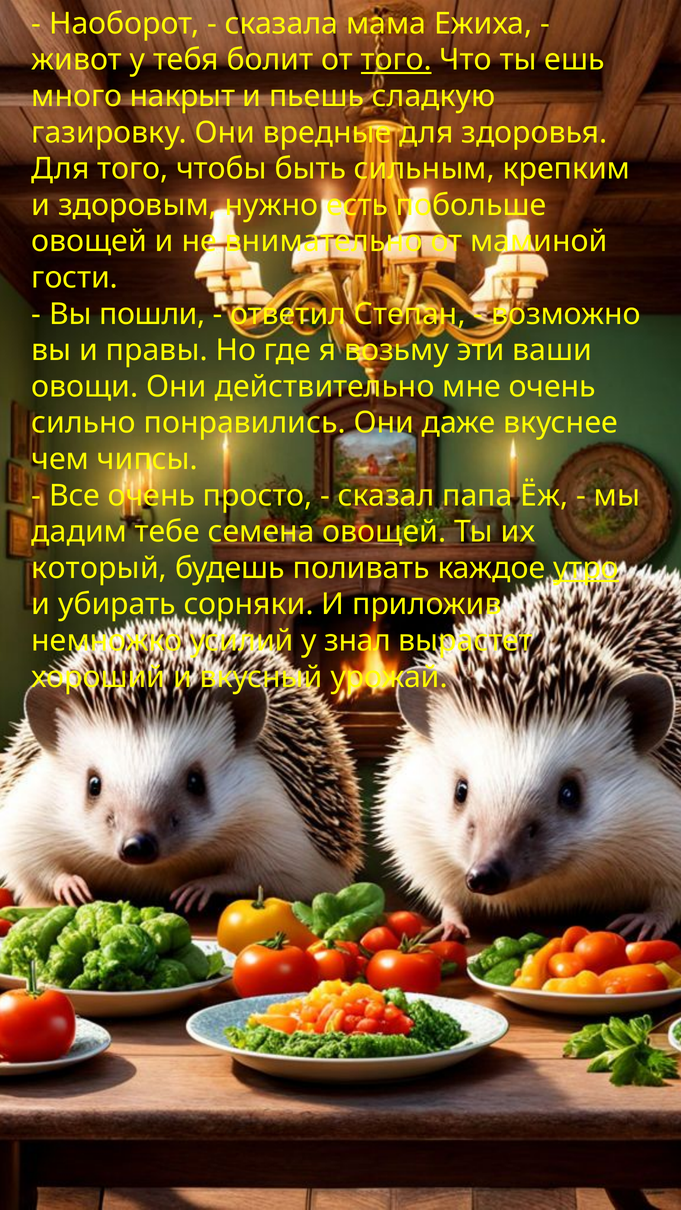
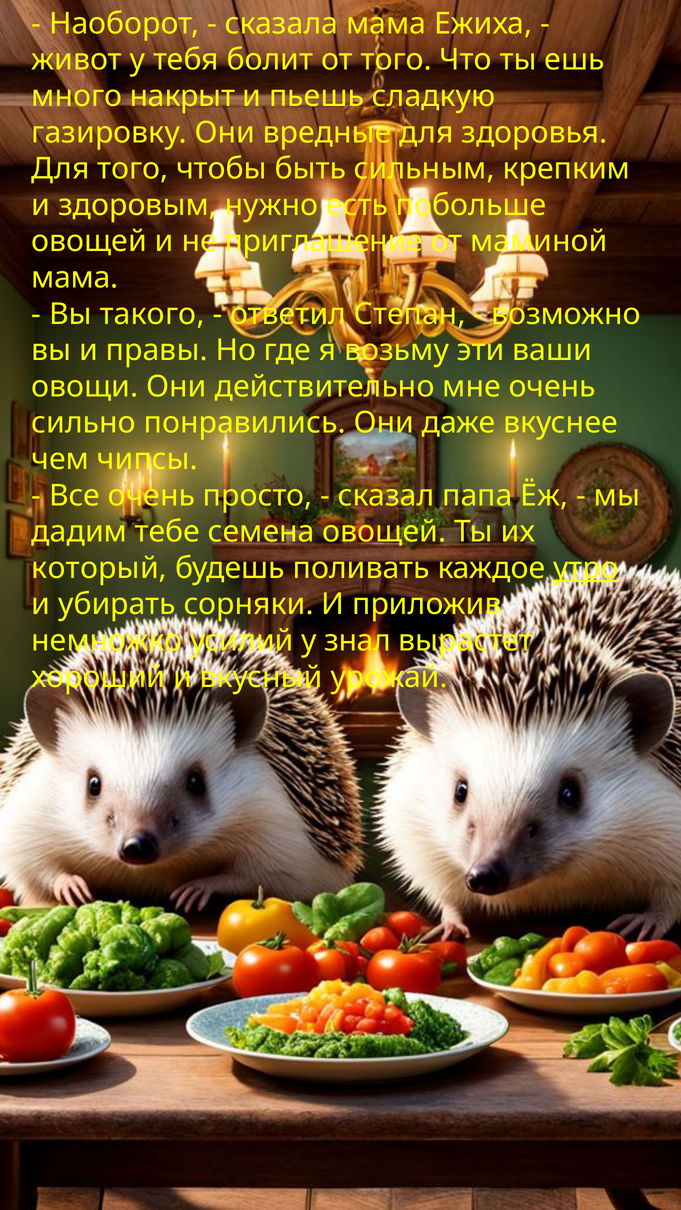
того at (396, 60) underline: present -> none
внимательно: внимательно -> приглашение
гости at (75, 278): гости -> мама
пошли: пошли -> такого
